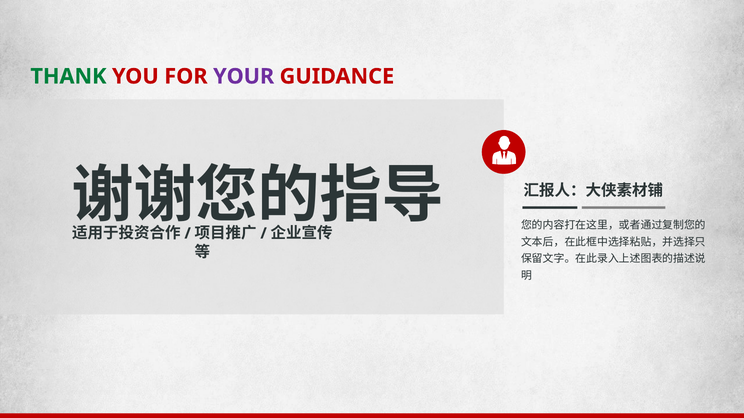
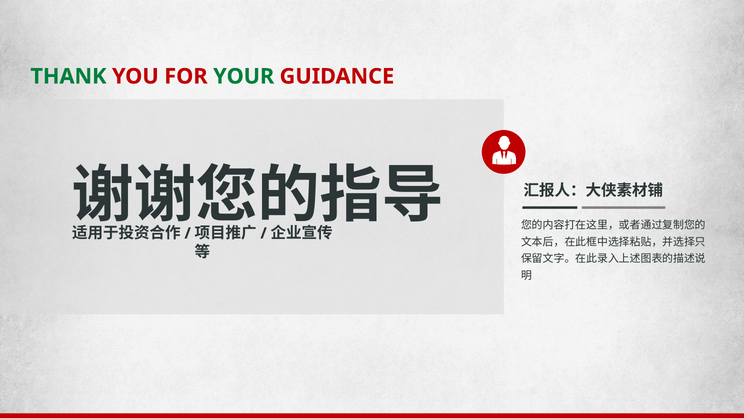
YOUR colour: purple -> green
